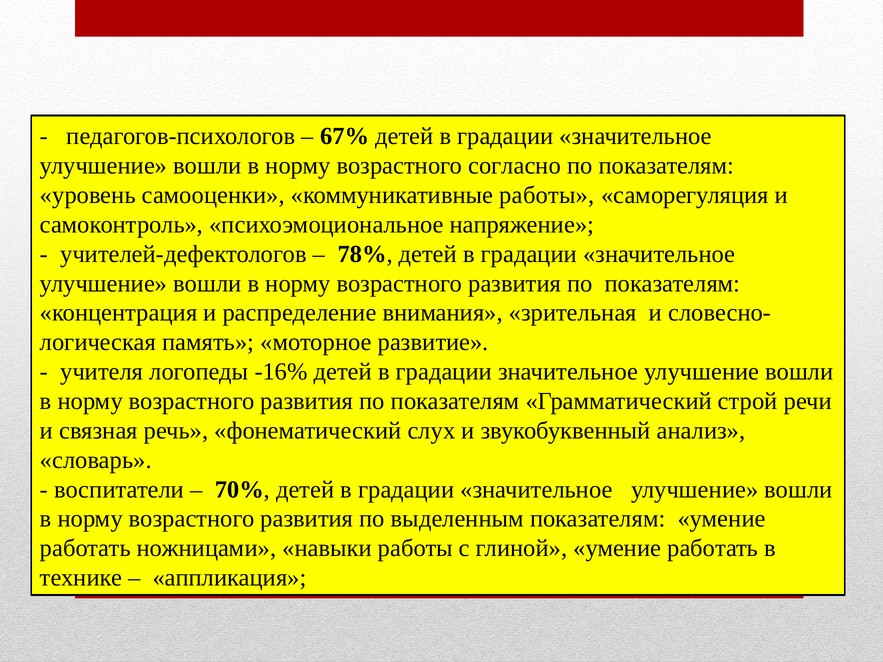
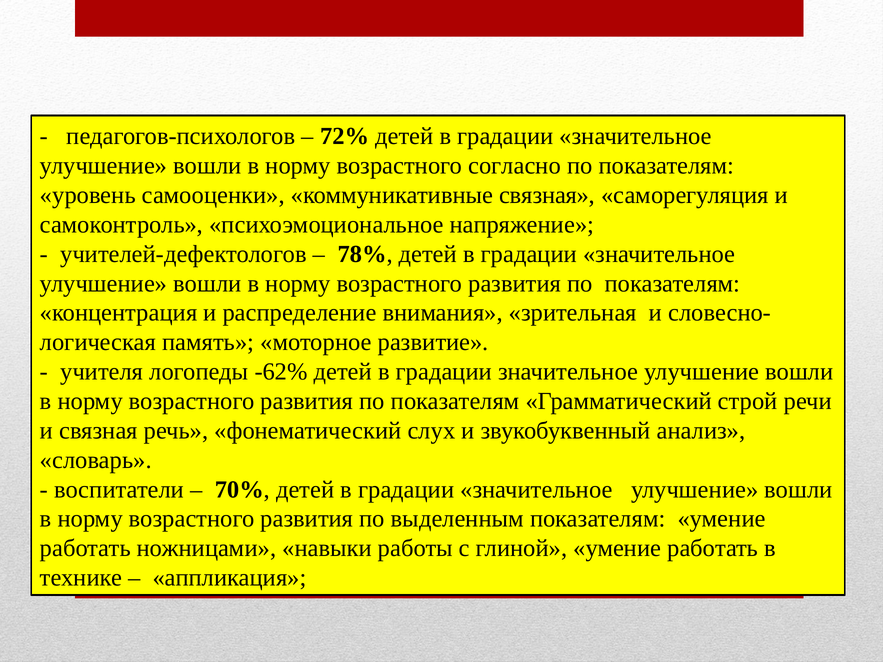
67%: 67% -> 72%
коммуникативные работы: работы -> связная
-16%: -16% -> -62%
